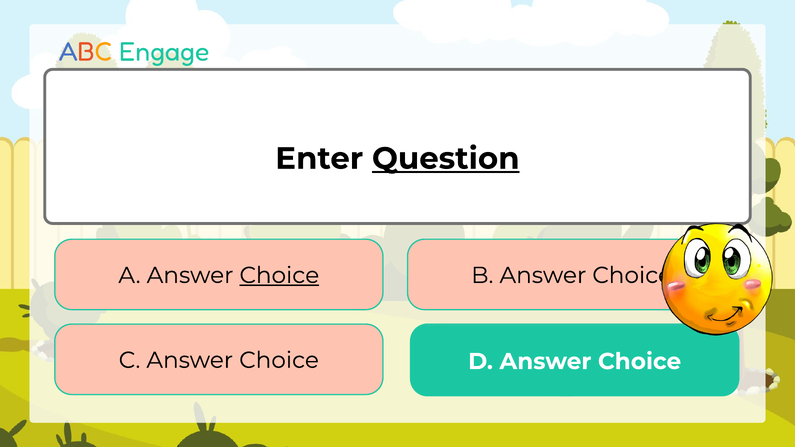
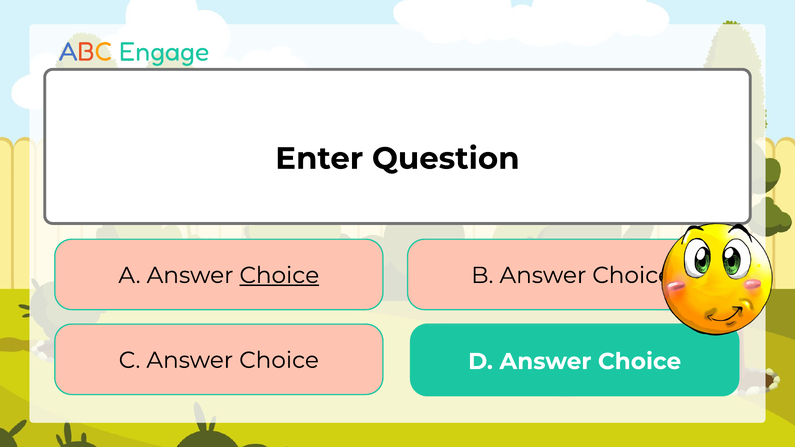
Question underline: present -> none
